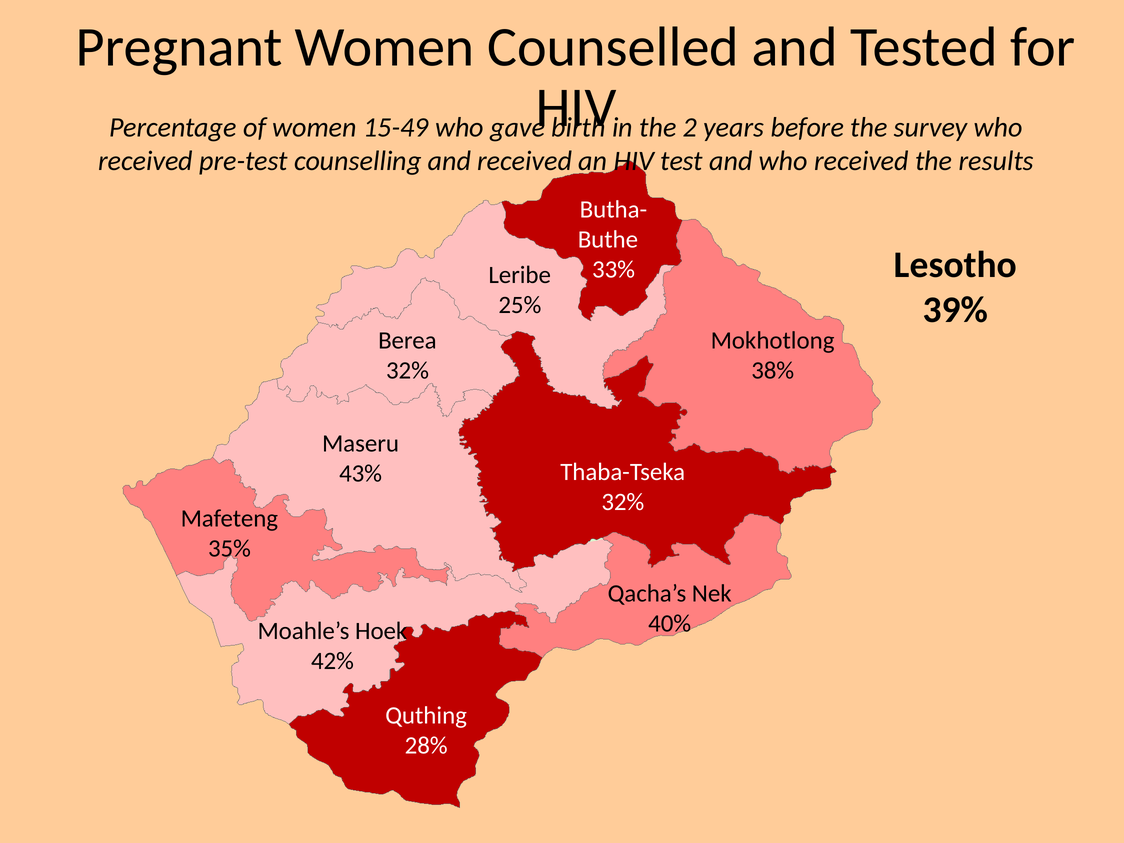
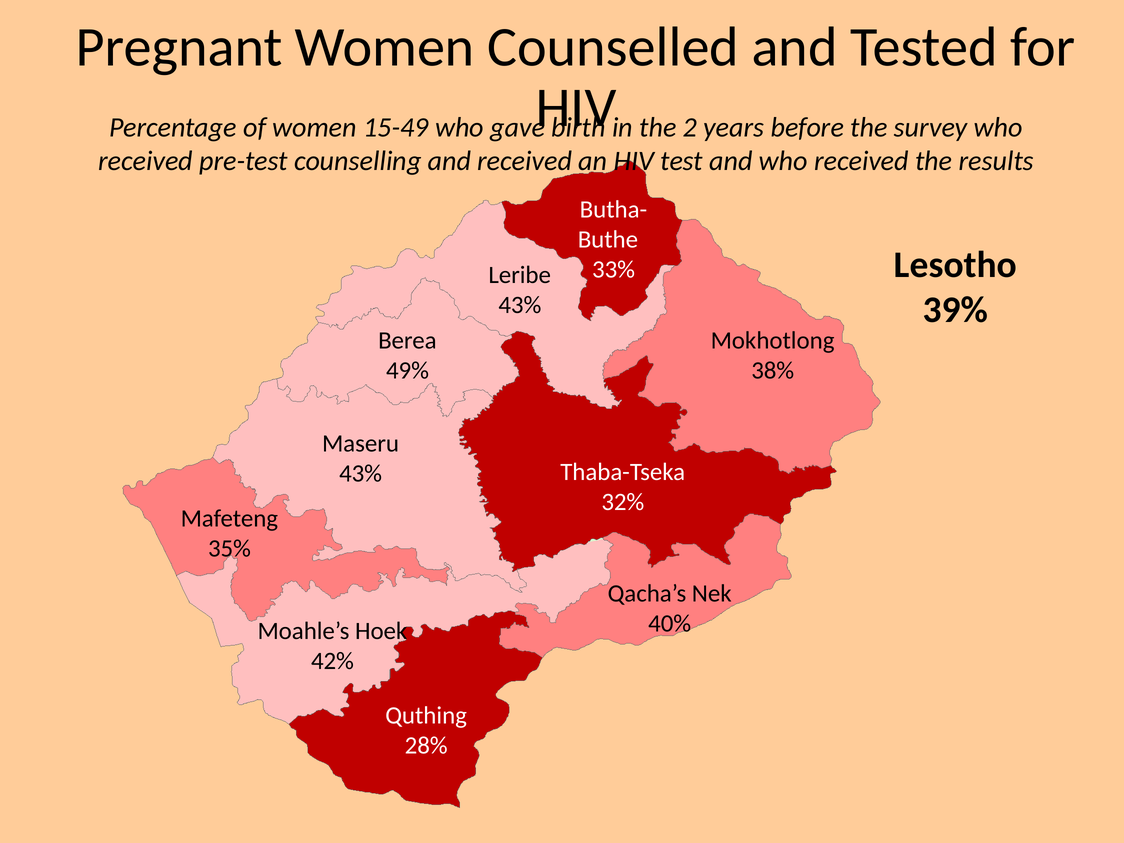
25% at (520, 305): 25% -> 43%
32% at (407, 371): 32% -> 49%
